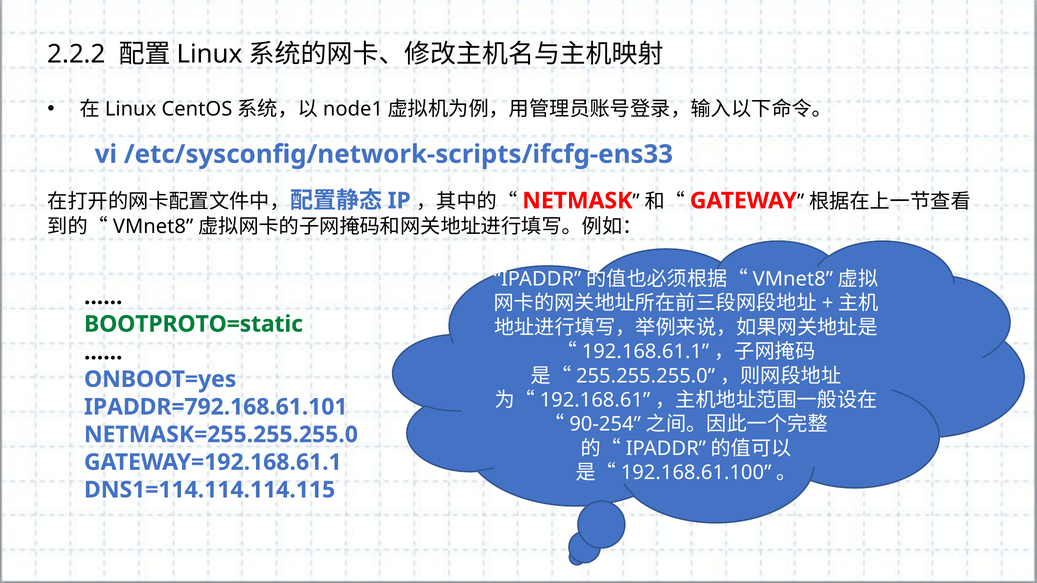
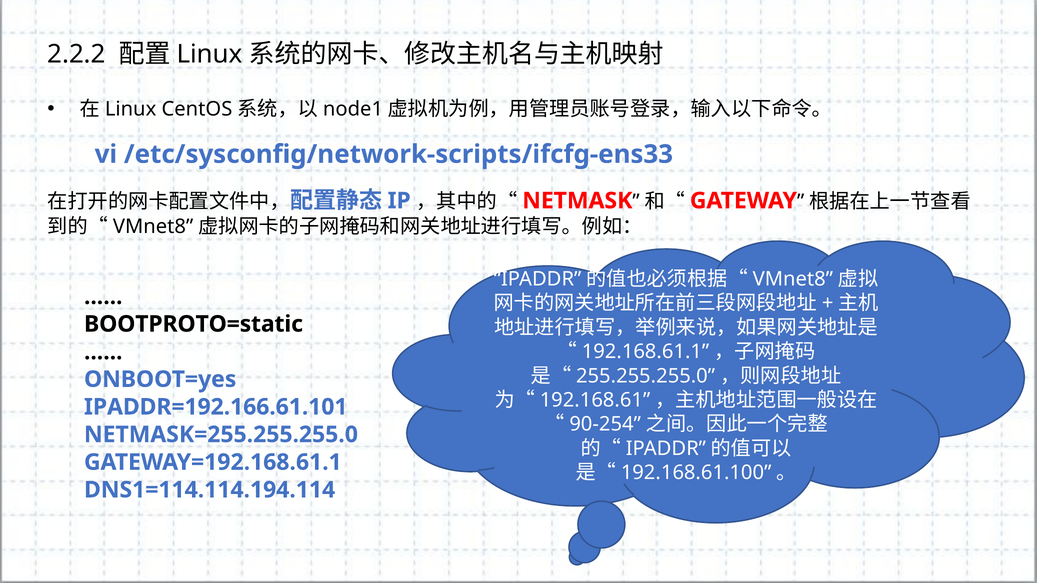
BOOTPROTO=static colour: green -> black
IPADDR=792.168.61.101: IPADDR=792.168.61.101 -> IPADDR=192.166.61.101
DNS1=114.114.114.115: DNS1=114.114.114.115 -> DNS1=114.114.194.114
